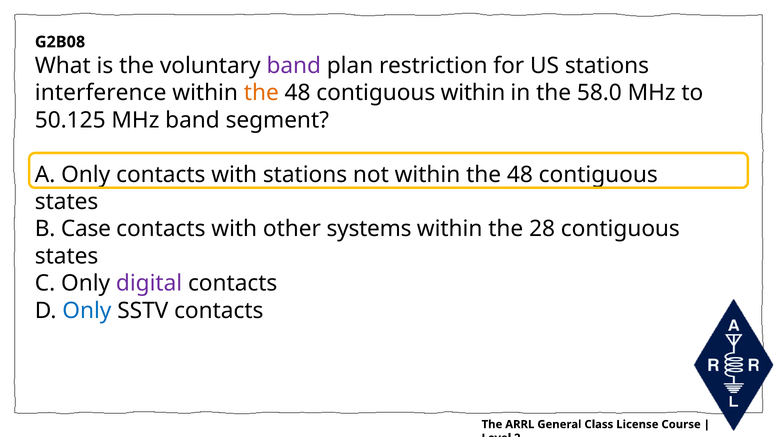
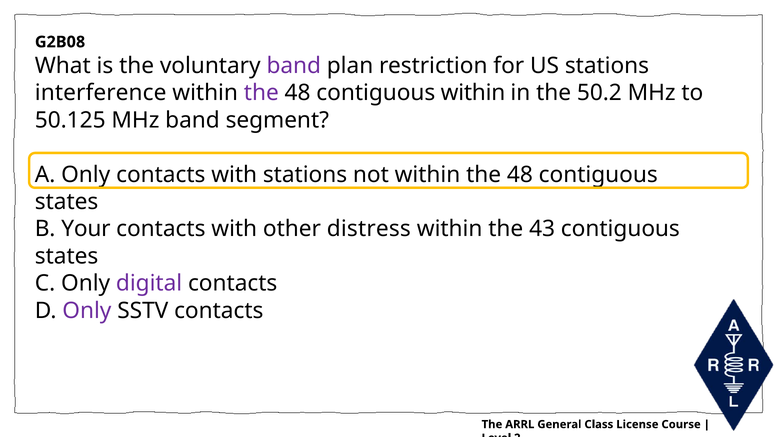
the at (261, 93) colour: orange -> purple
58.0: 58.0 -> 50.2
Case: Case -> Your
systems: systems -> distress
28: 28 -> 43
Only at (87, 311) colour: blue -> purple
